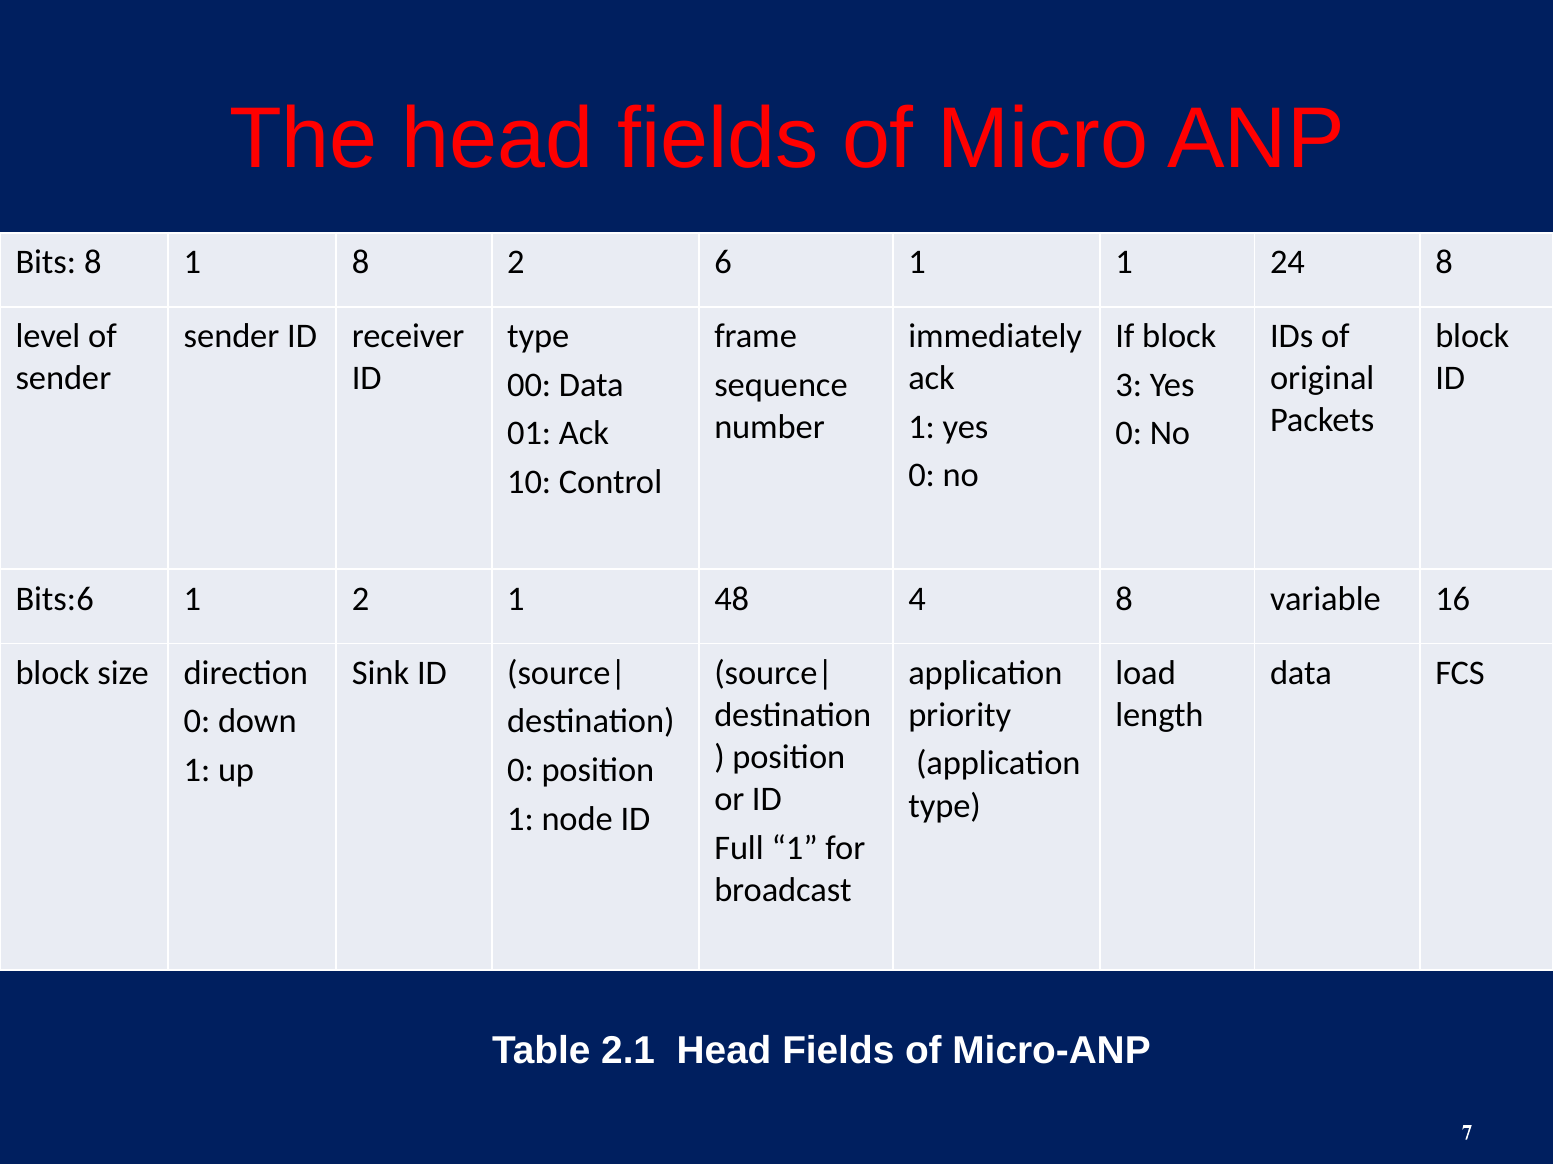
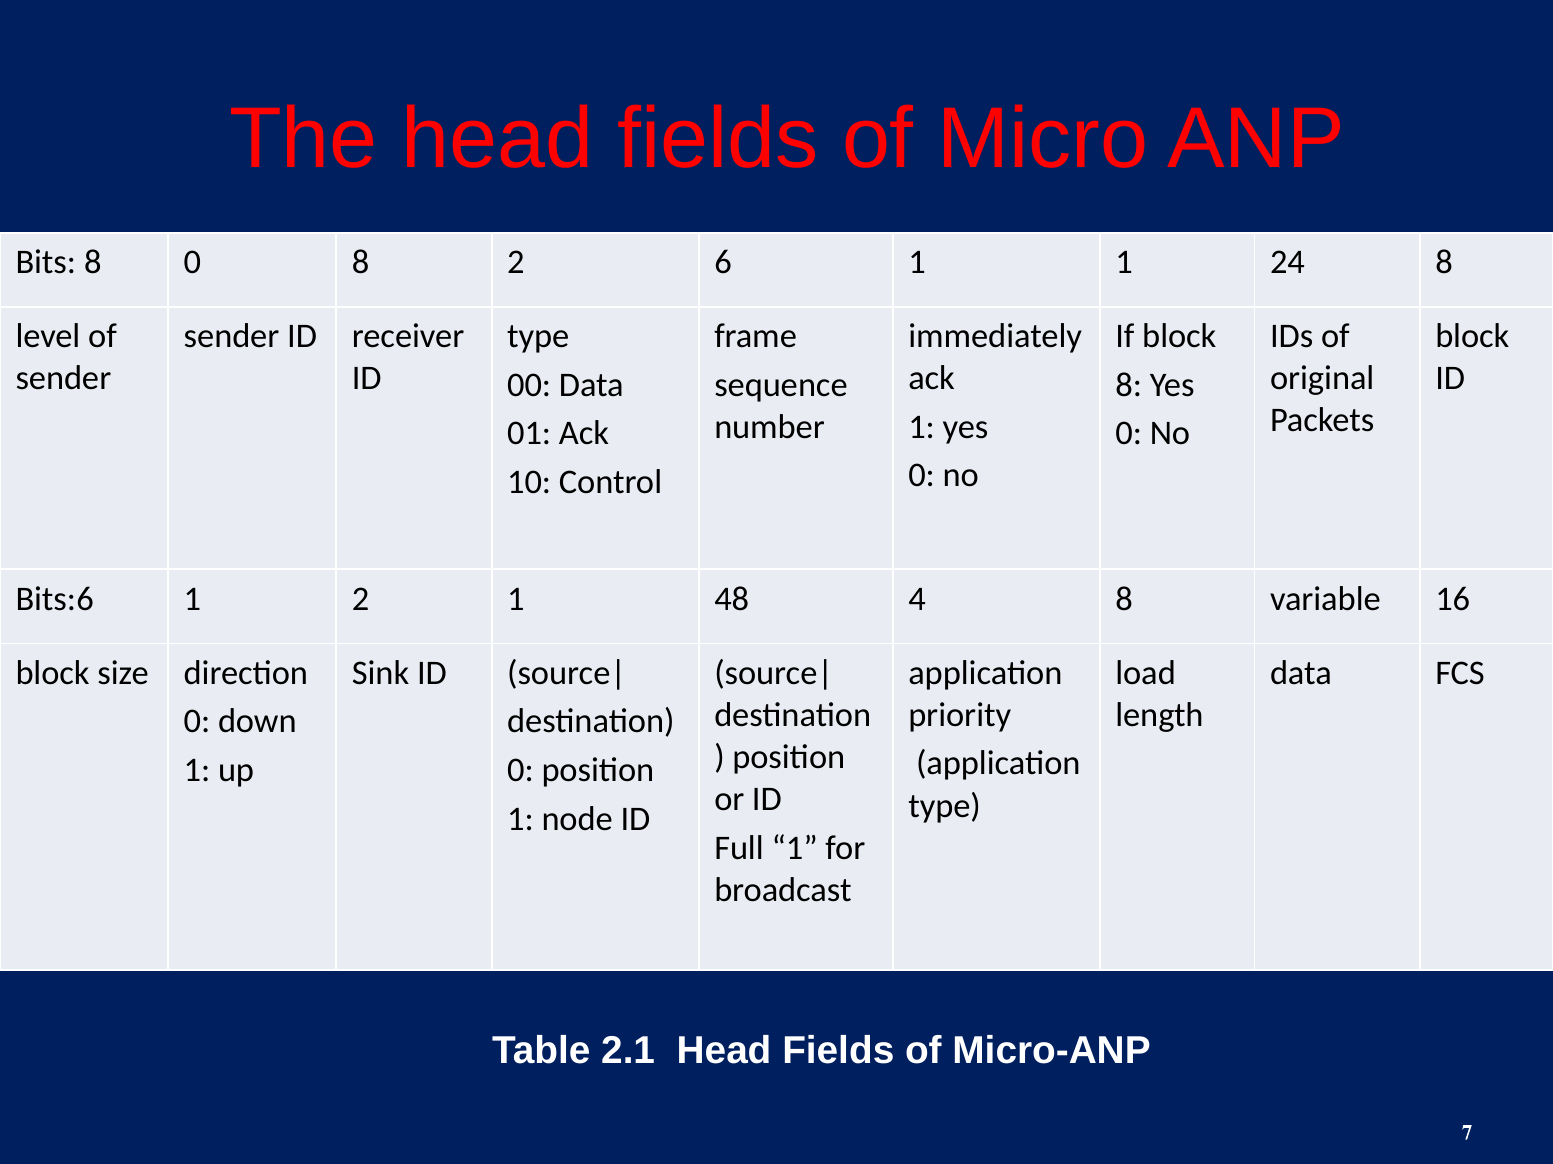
8 1: 1 -> 0
3 at (1129, 385): 3 -> 8
